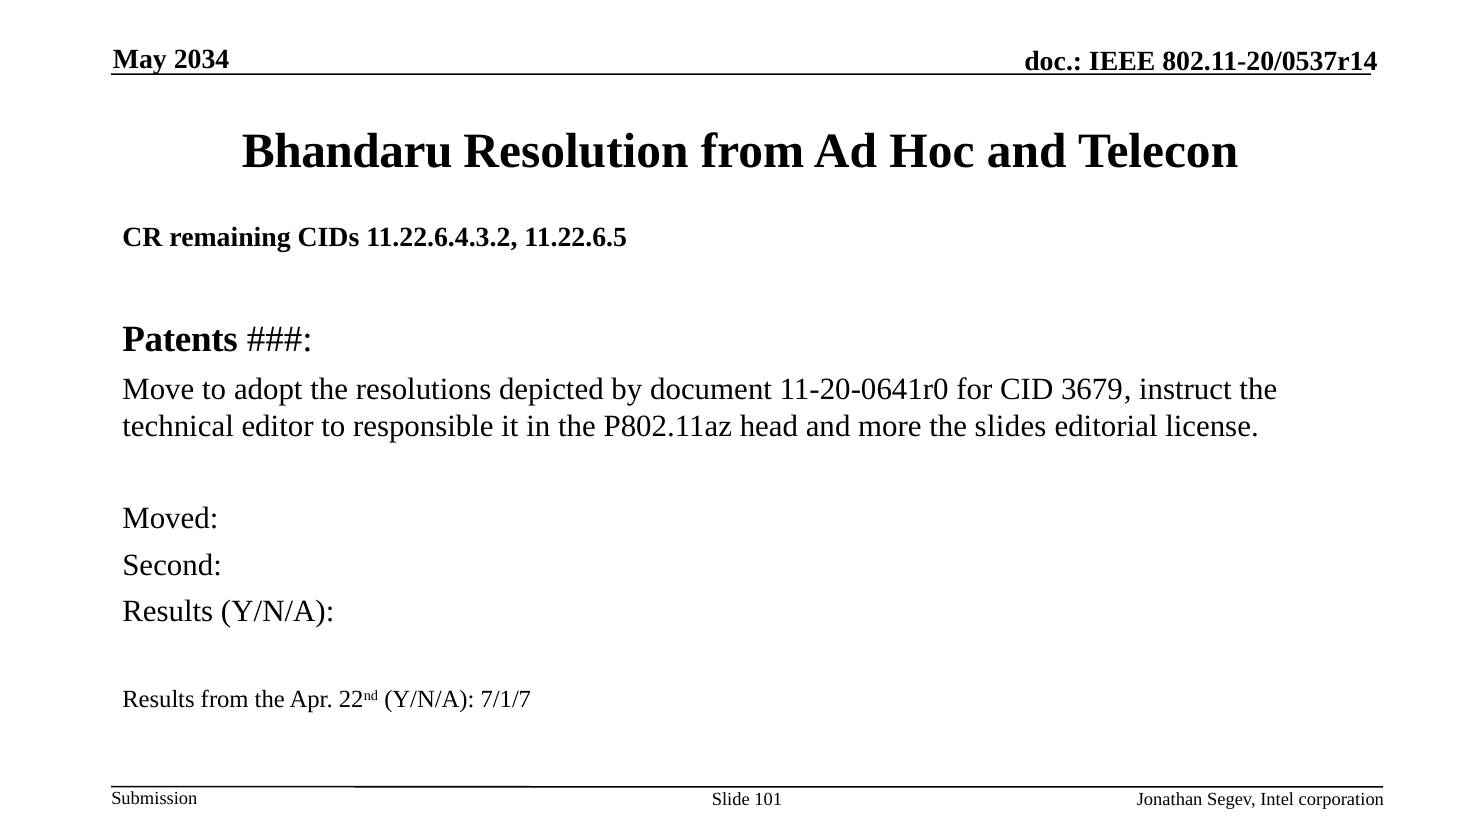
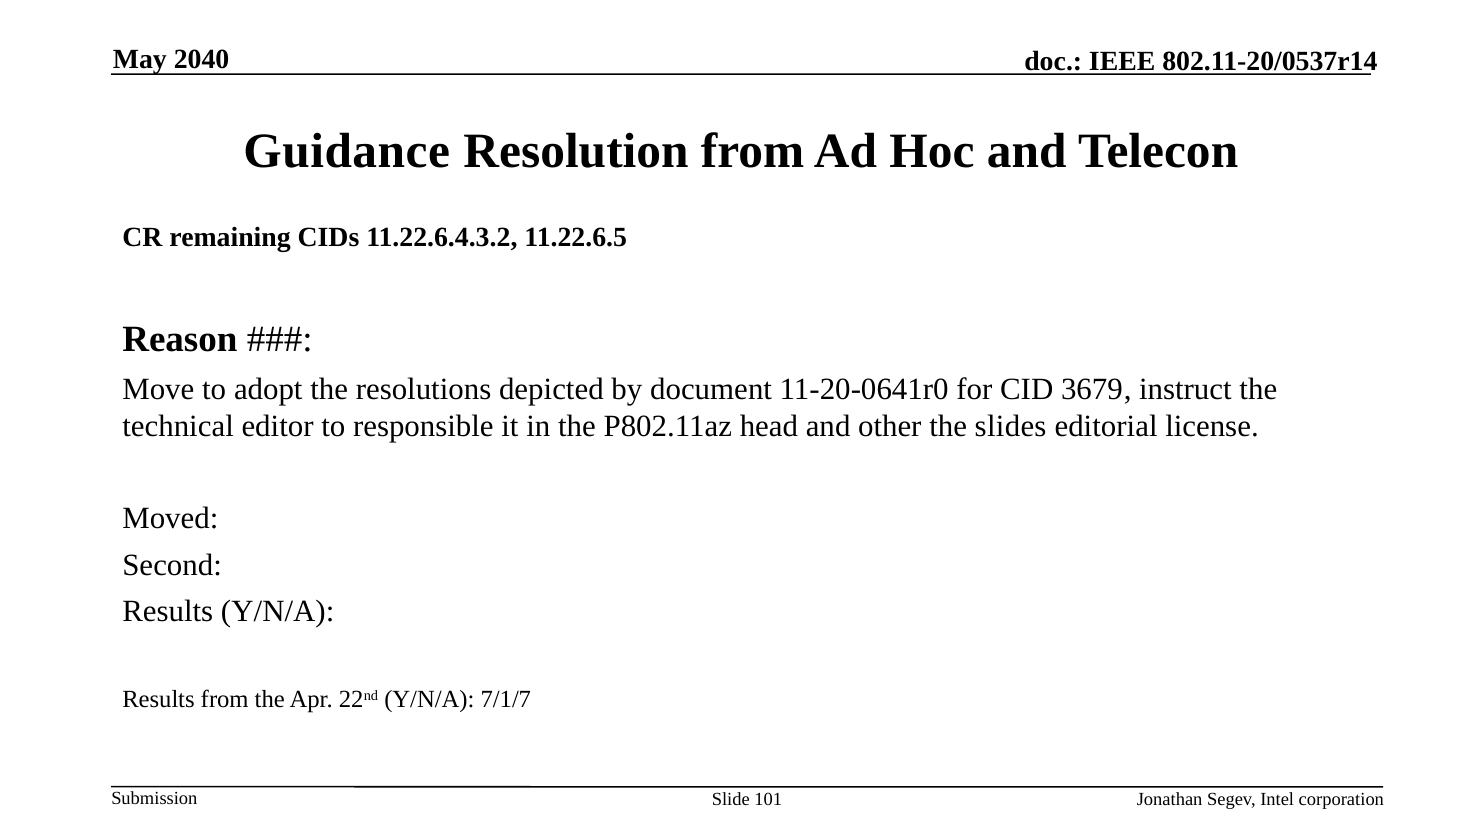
2034: 2034 -> 2040
Bhandaru: Bhandaru -> Guidance
Patents: Patents -> Reason
more: more -> other
